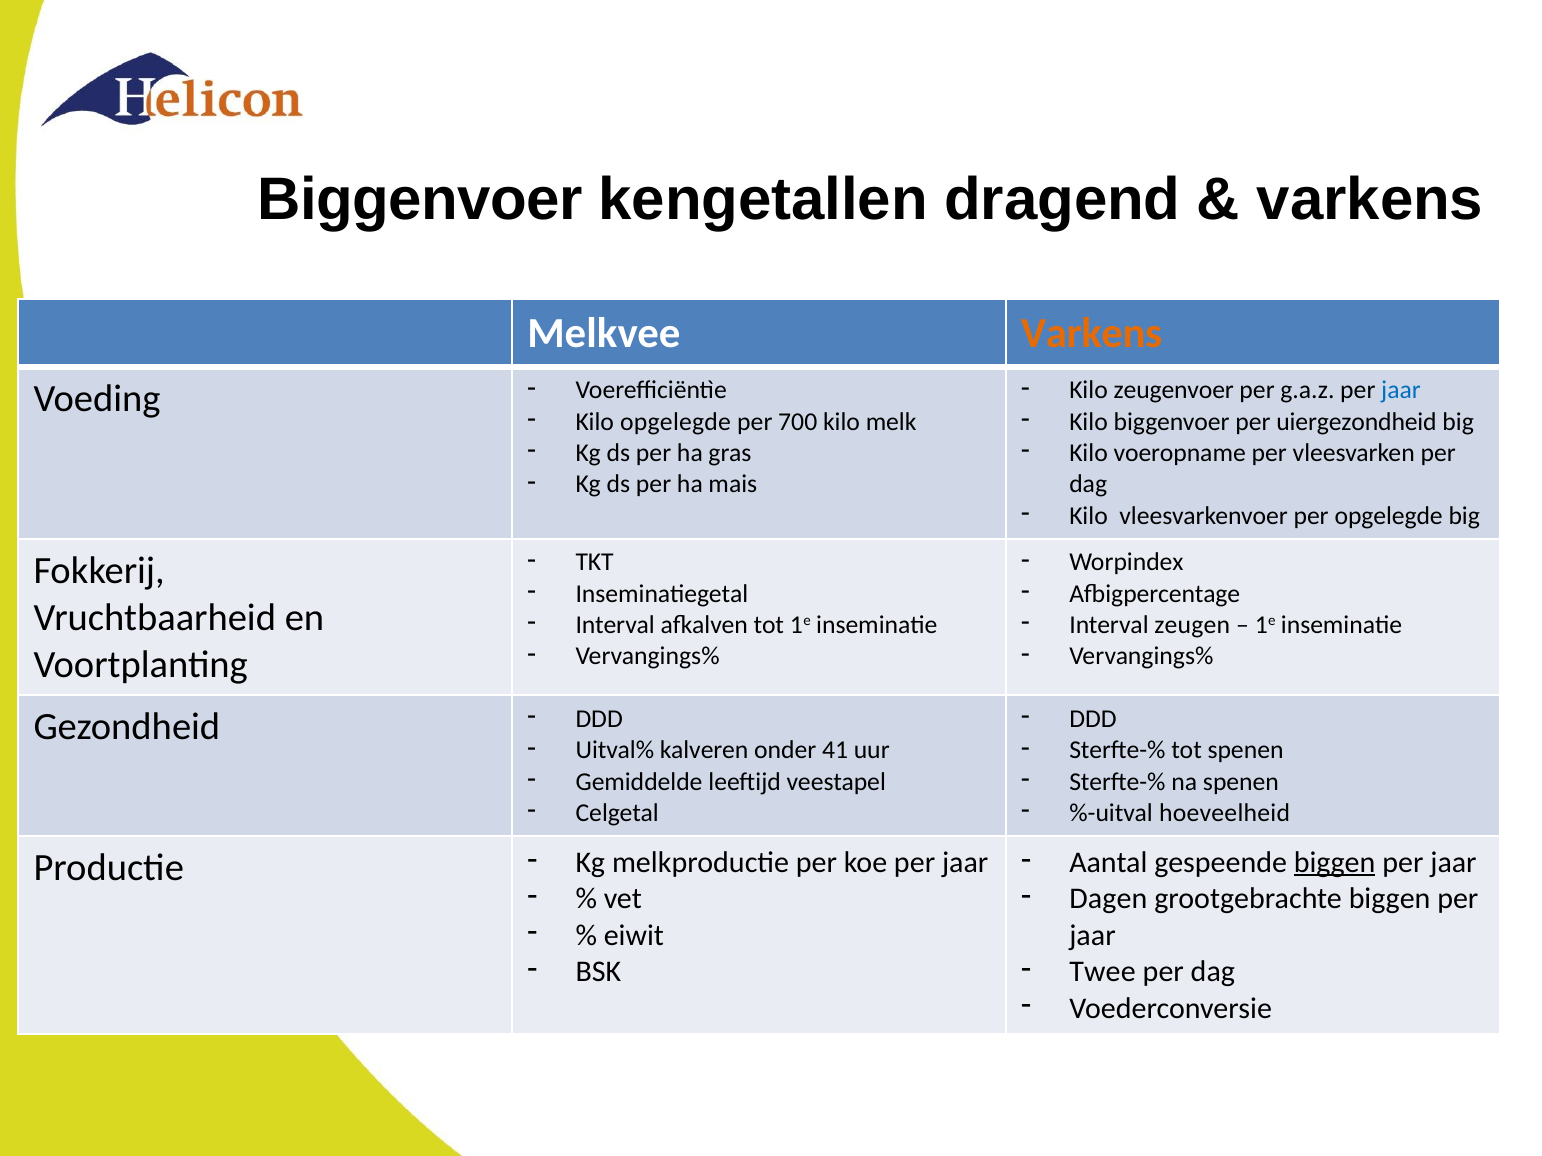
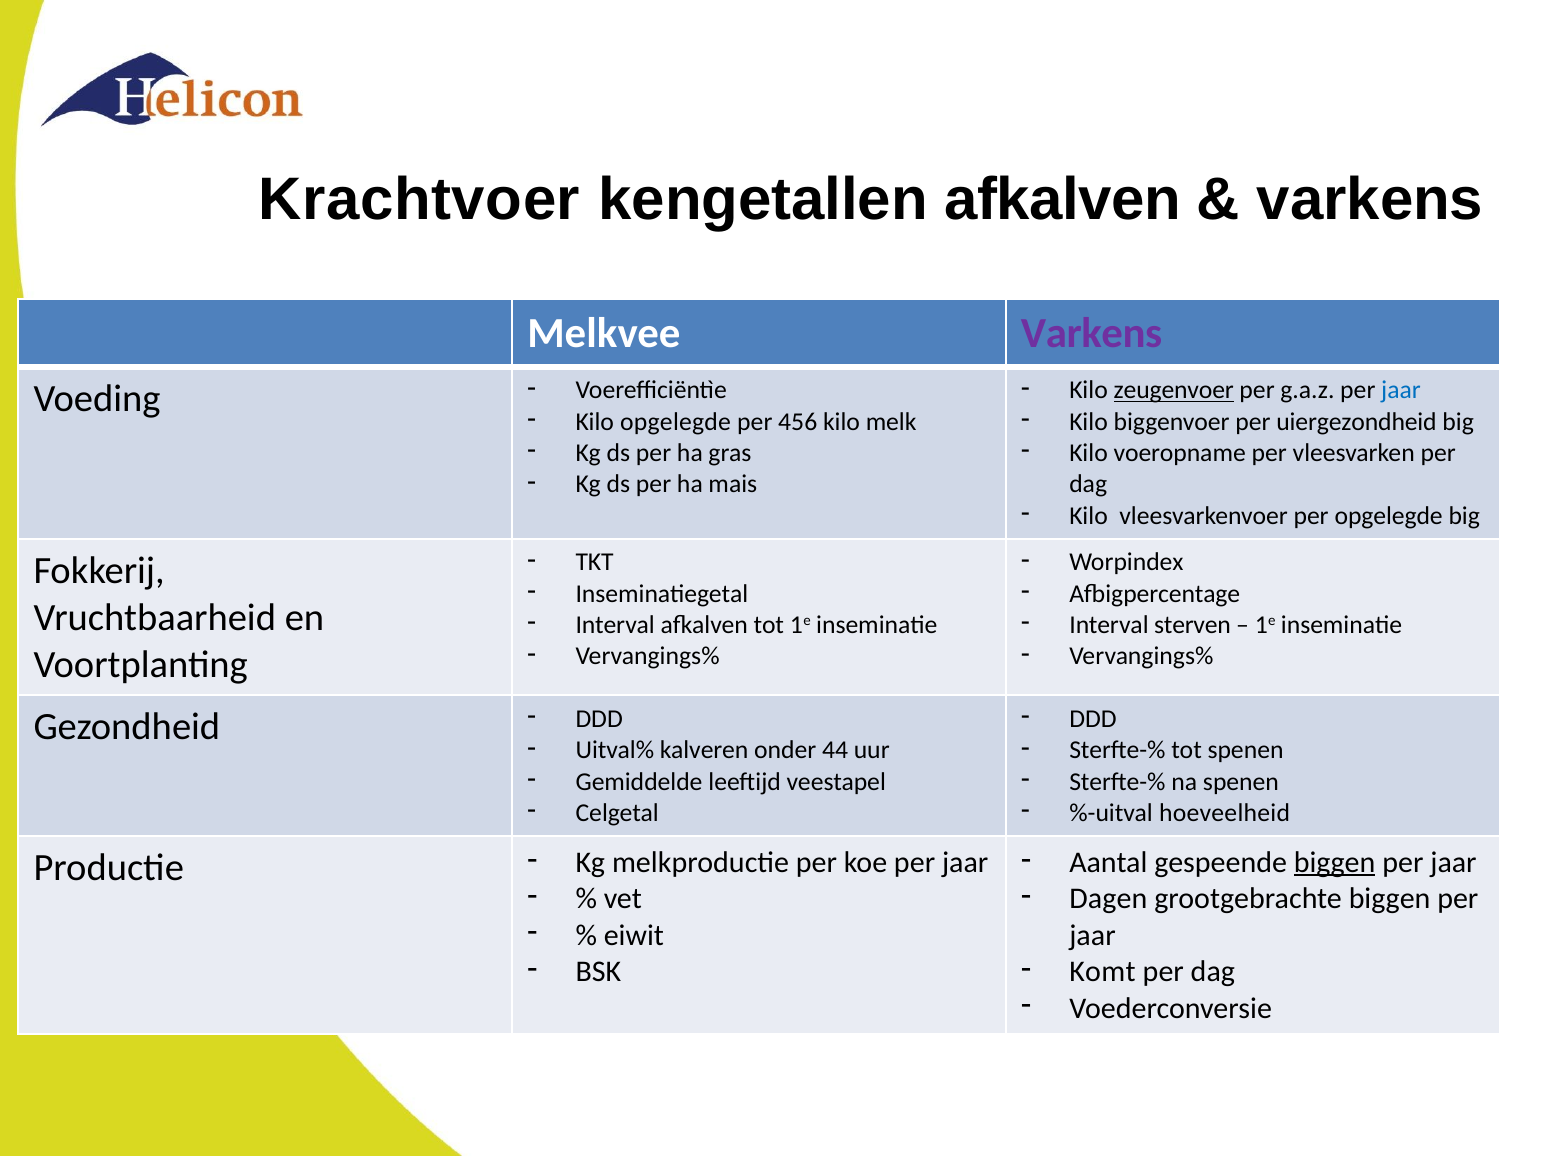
Biggenvoer at (420, 200): Biggenvoer -> Krachtvoer
kengetallen dragend: dragend -> afkalven
Varkens at (1092, 333) colour: orange -> purple
zeugenvoer underline: none -> present
700: 700 -> 456
zeugen: zeugen -> sterven
41: 41 -> 44
Twee: Twee -> Komt
